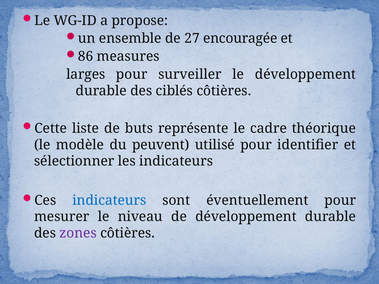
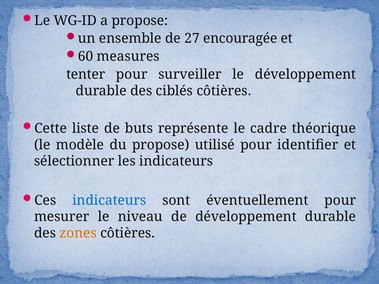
86: 86 -> 60
larges: larges -> tenter
du peuvent: peuvent -> propose
zones colour: purple -> orange
